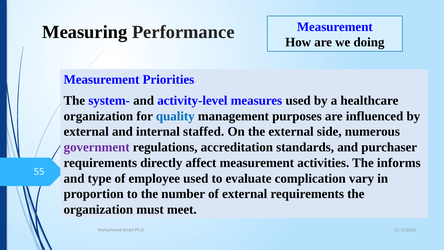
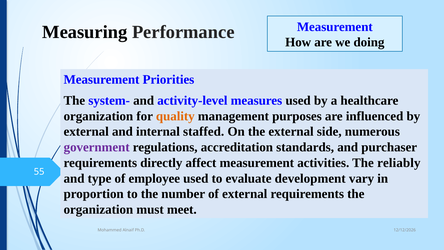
quality colour: blue -> orange
informs: informs -> reliably
complication: complication -> development
